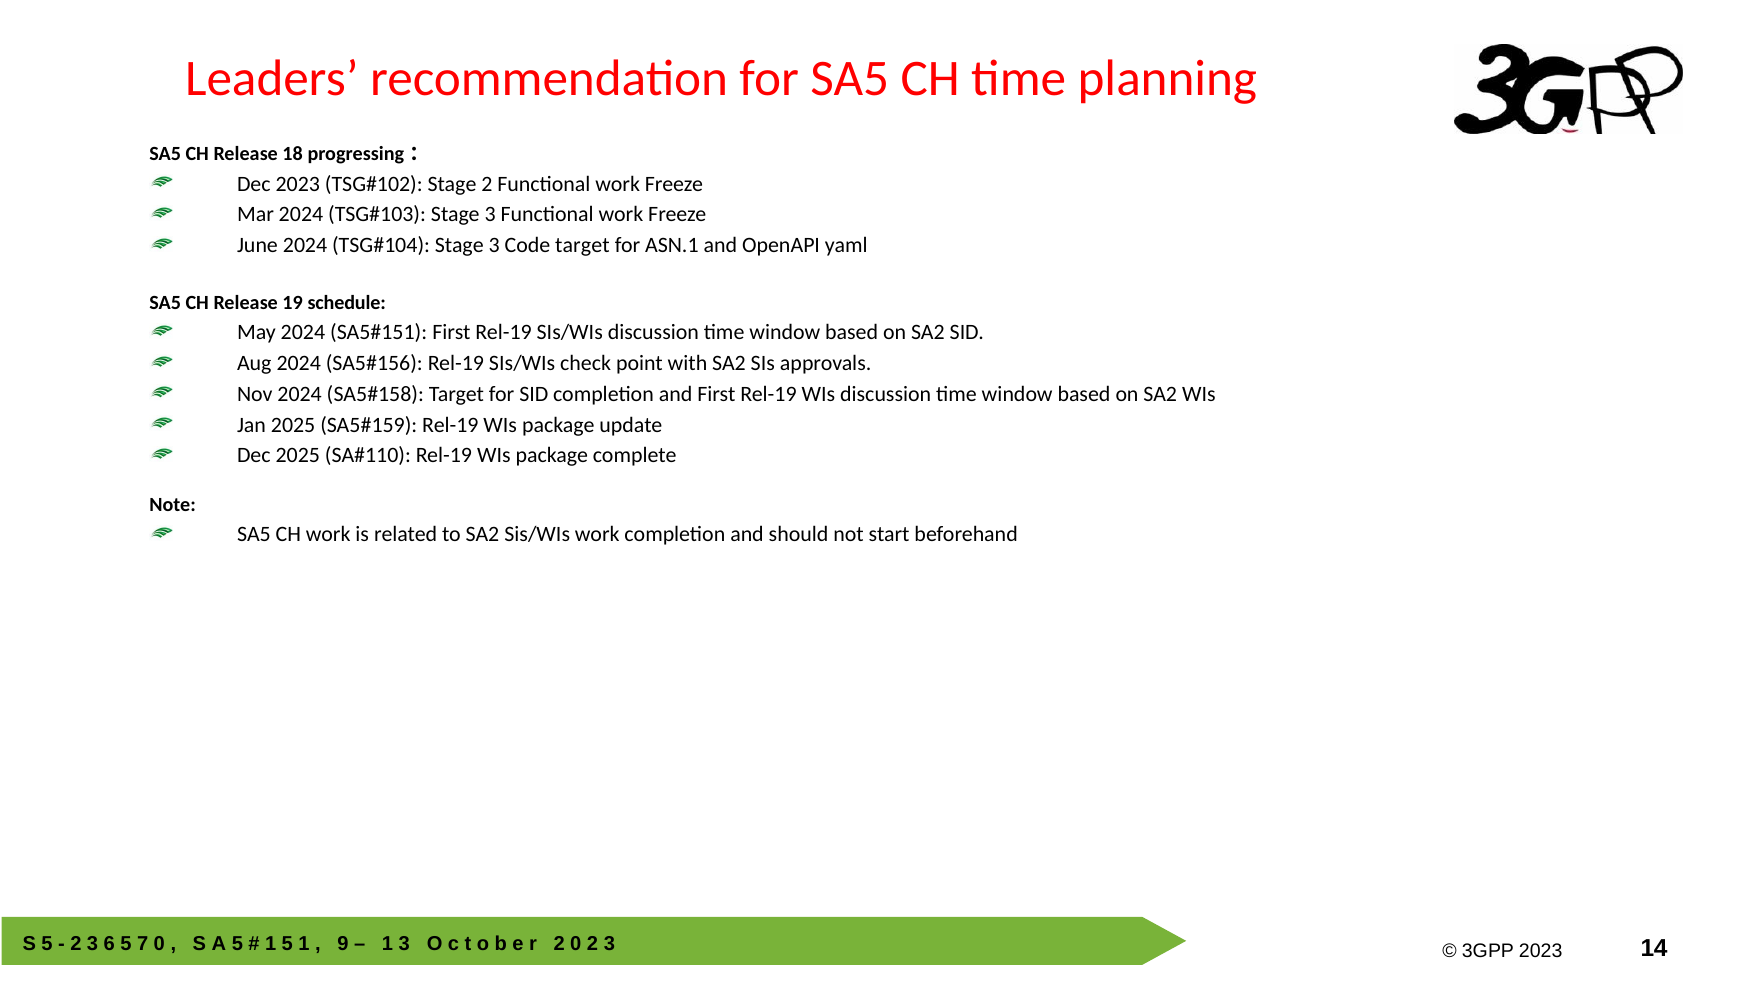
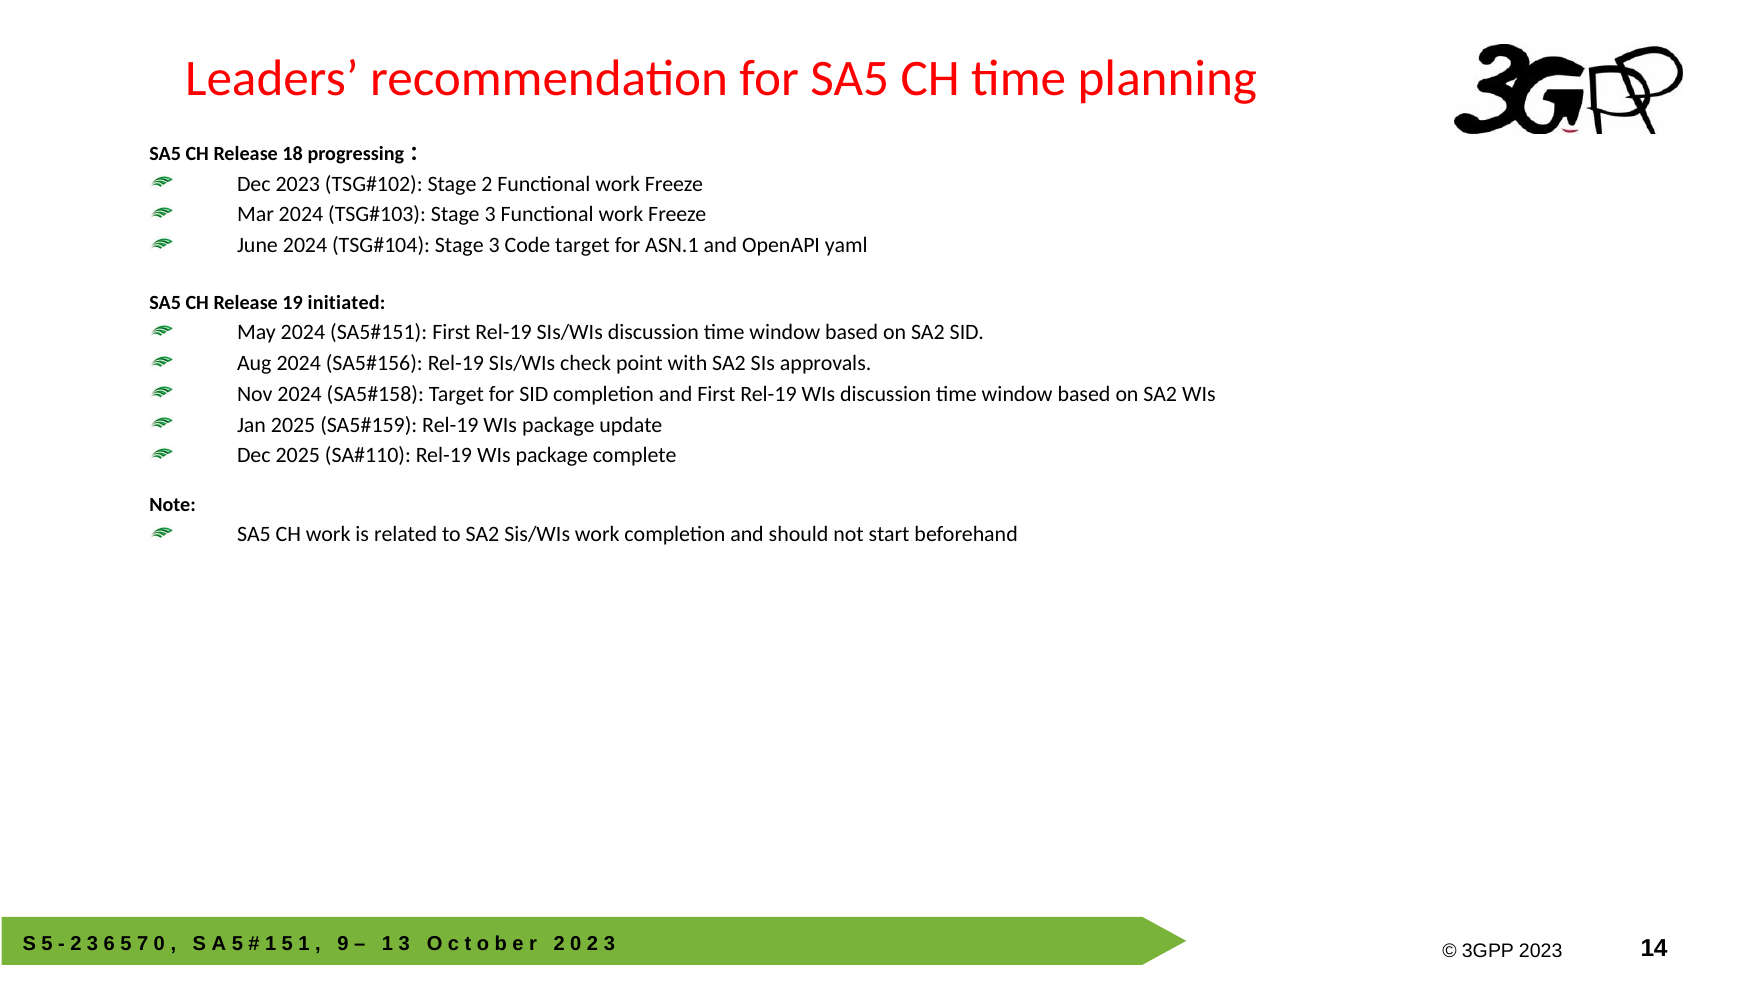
schedule: schedule -> initiated
